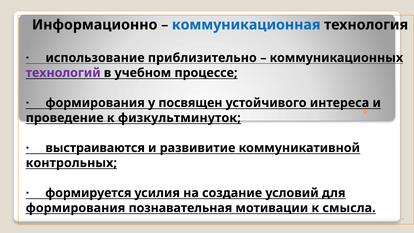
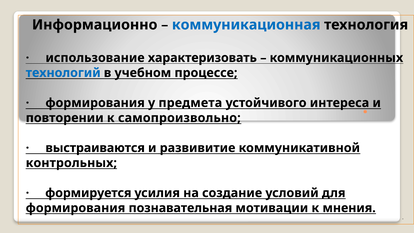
приблизительно: приблизительно -> характеризовать
технологий colour: purple -> blue
посвящен: посвящен -> предмета
проведение: проведение -> повторении
физкультминуток: физкультминуток -> самопроизвольно
смысла: смысла -> мнения
